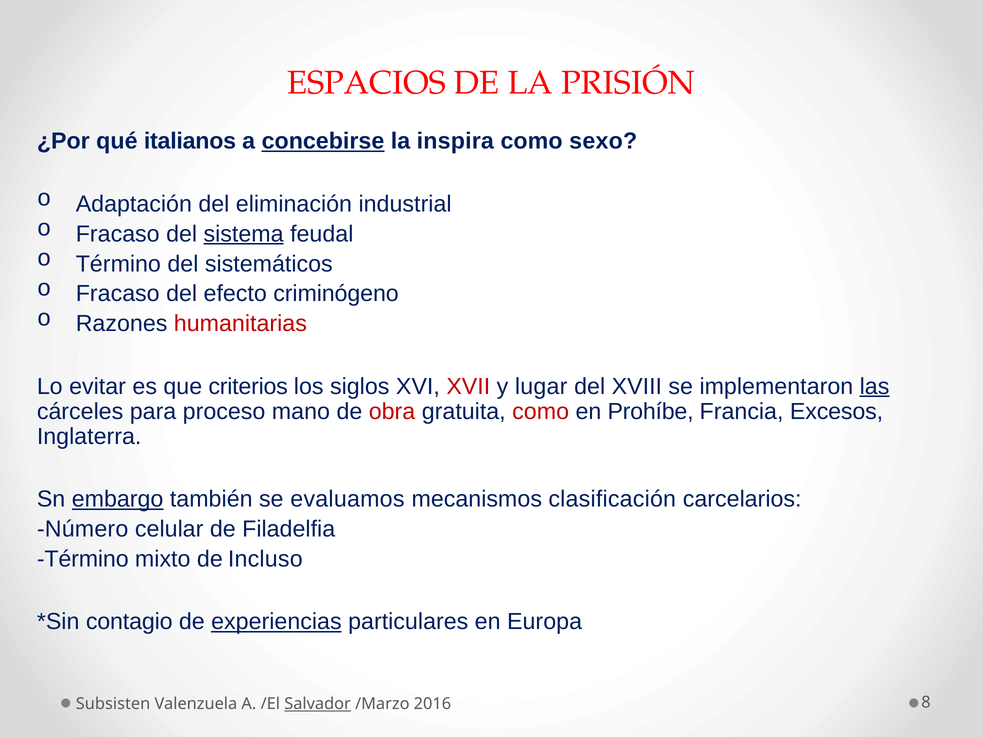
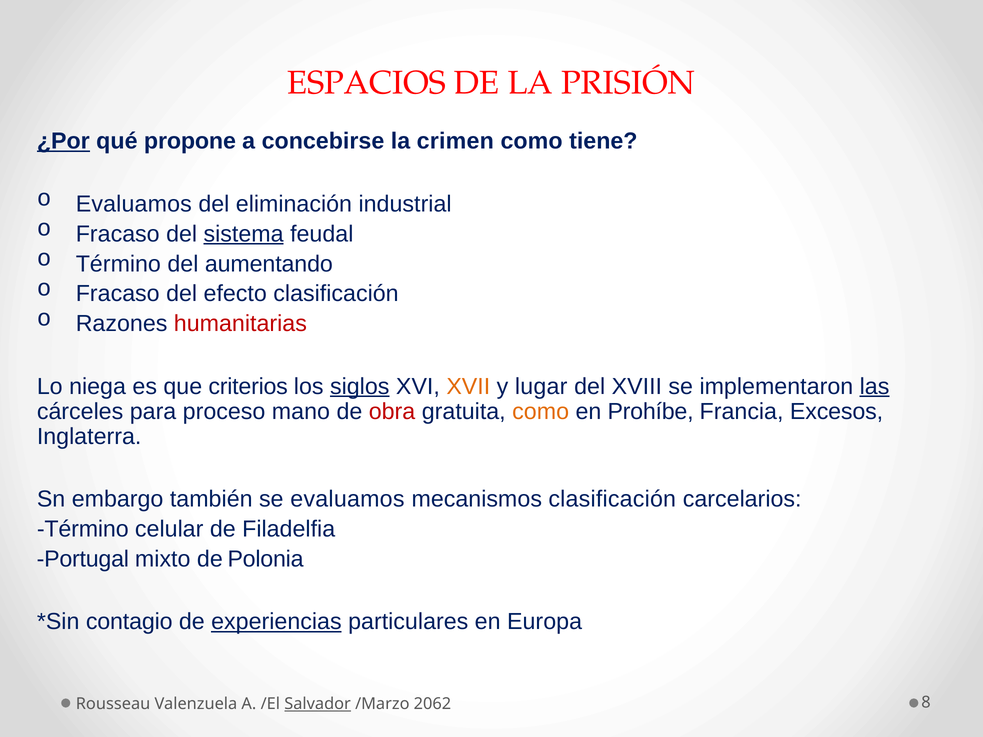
¿Por underline: none -> present
italianos: italianos -> propone
concebirse underline: present -> none
inspira: inspira -> crimen
sexo: sexo -> tiene
Adaptación at (134, 204): Adaptación -> Evaluamos
sistemáticos: sistemáticos -> aumentando
efecto criminógeno: criminógeno -> clasificación
evitar: evitar -> niega
siglos underline: none -> present
XVII colour: red -> orange
como at (541, 412) colour: red -> orange
embargo underline: present -> none
Número at (83, 529): Número -> Término
Término at (83, 559): Término -> Portugal
Incluso: Incluso -> Polonia
Subsisten: Subsisten -> Rousseau
2016: 2016 -> 2062
